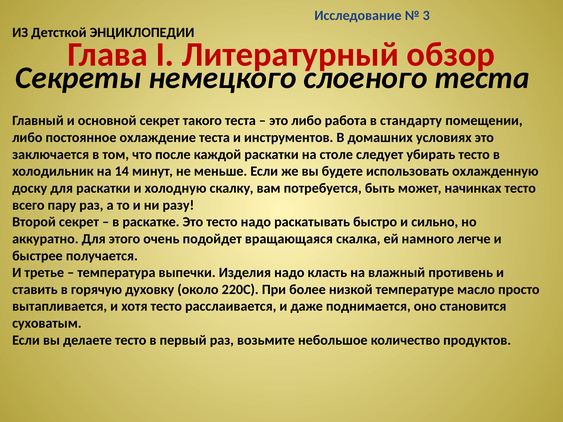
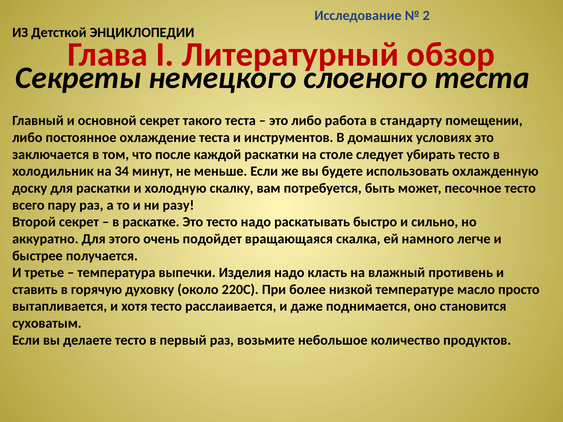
3: 3 -> 2
14: 14 -> 34
начинках: начинках -> песочное
